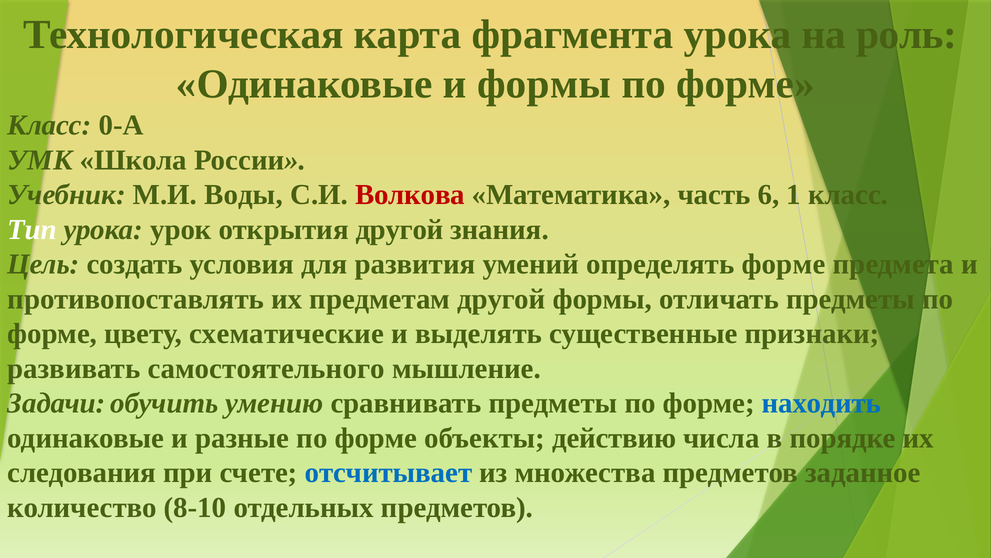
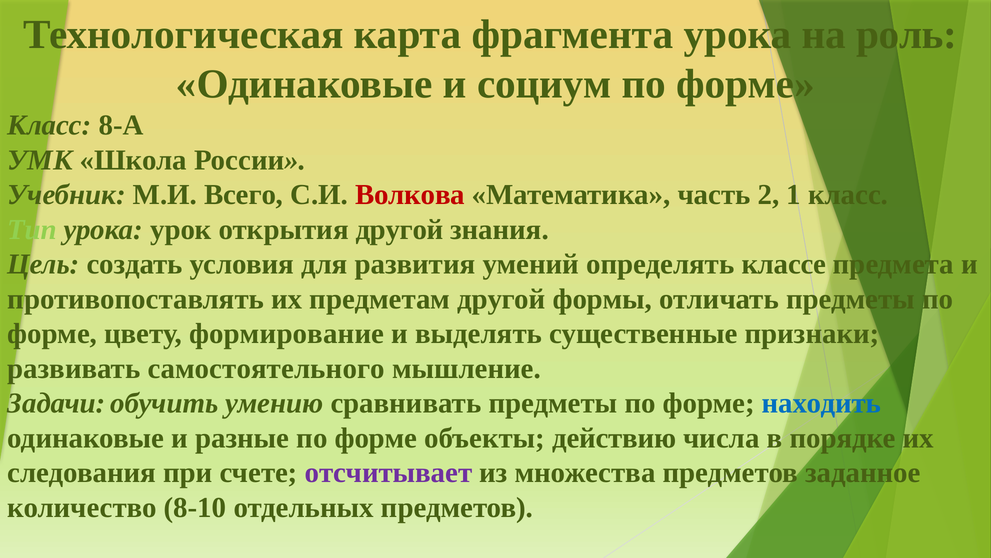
и формы: формы -> социум
0-А: 0-А -> 8-А
Воды: Воды -> Всего
6: 6 -> 2
Тип colour: white -> light green
определять форме: форме -> классе
схематические: схематические -> формирование
отсчитывает colour: blue -> purple
